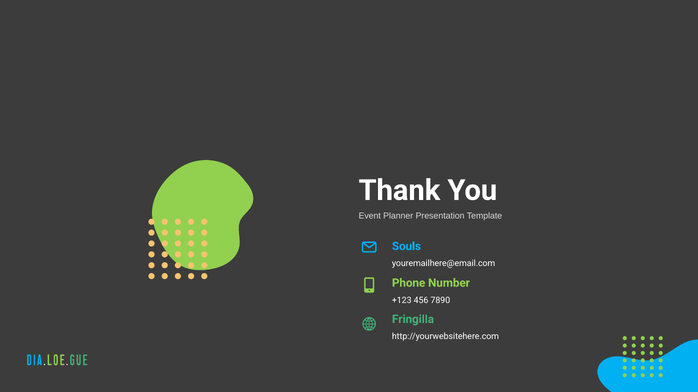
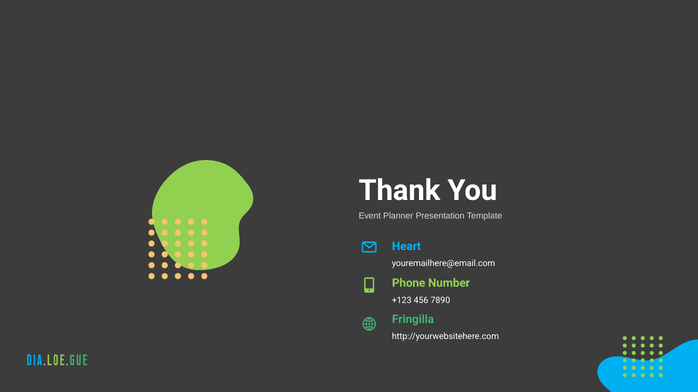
Souls: Souls -> Heart
